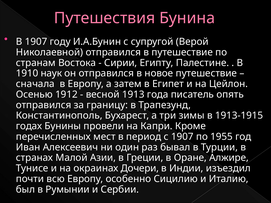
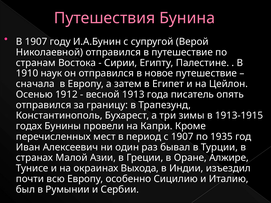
1955: 1955 -> 1935
Дочери: Дочери -> Выхода
